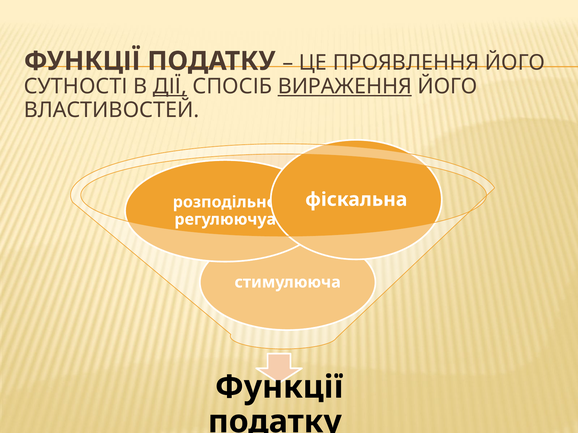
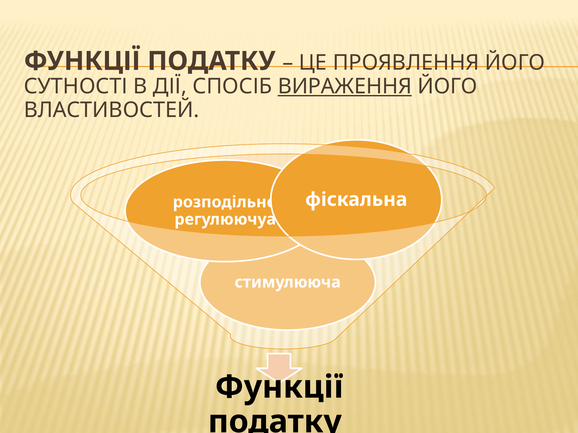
ДІЇ underline: present -> none
